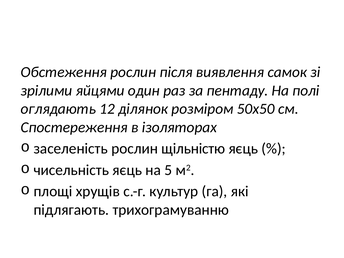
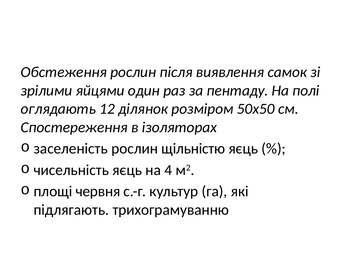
5: 5 -> 4
хрущів: хрущів -> червня
